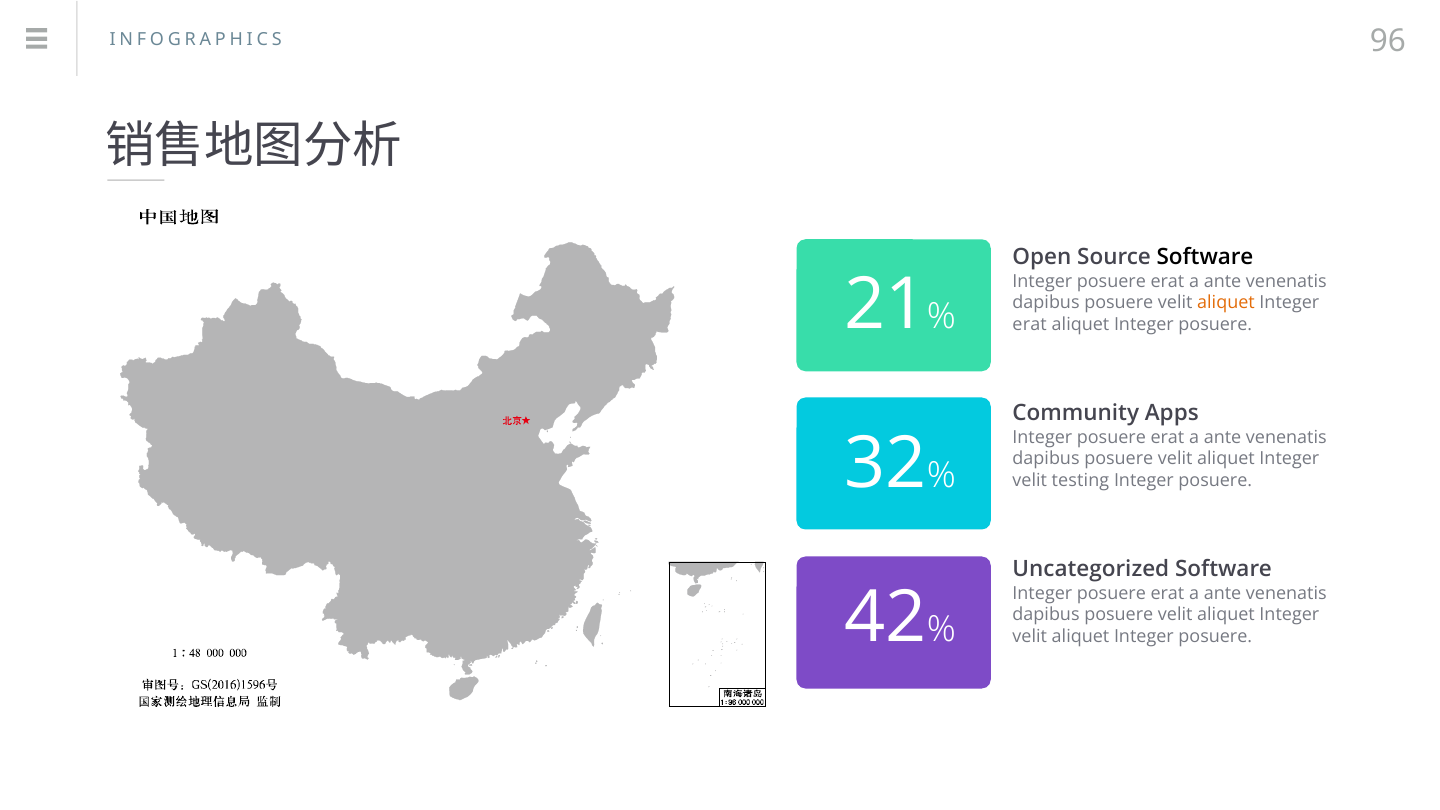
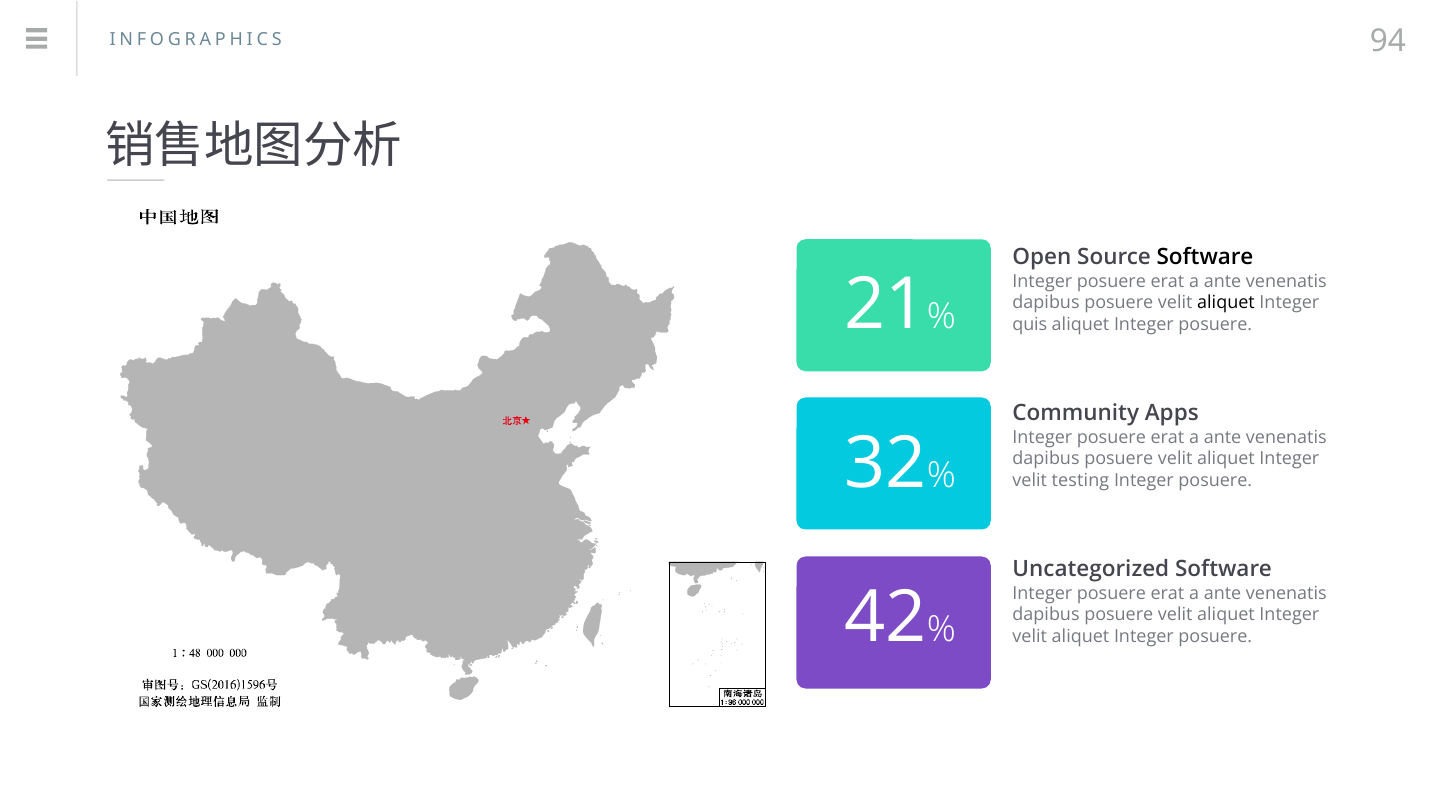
96: 96 -> 94
aliquet at (1226, 303) colour: orange -> black
erat at (1030, 325): erat -> quis
